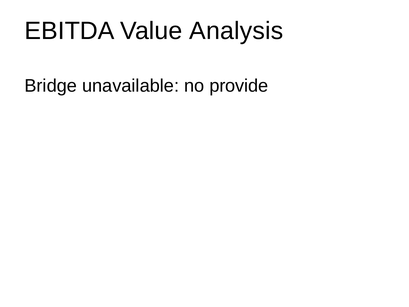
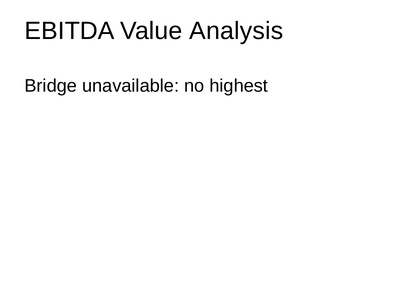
provide: provide -> highest
